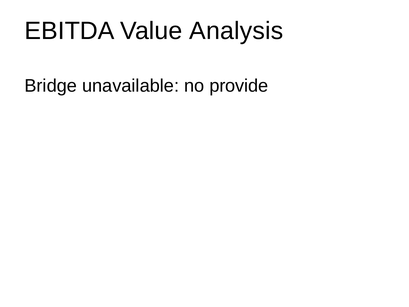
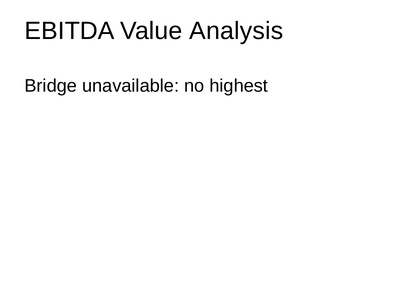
provide: provide -> highest
